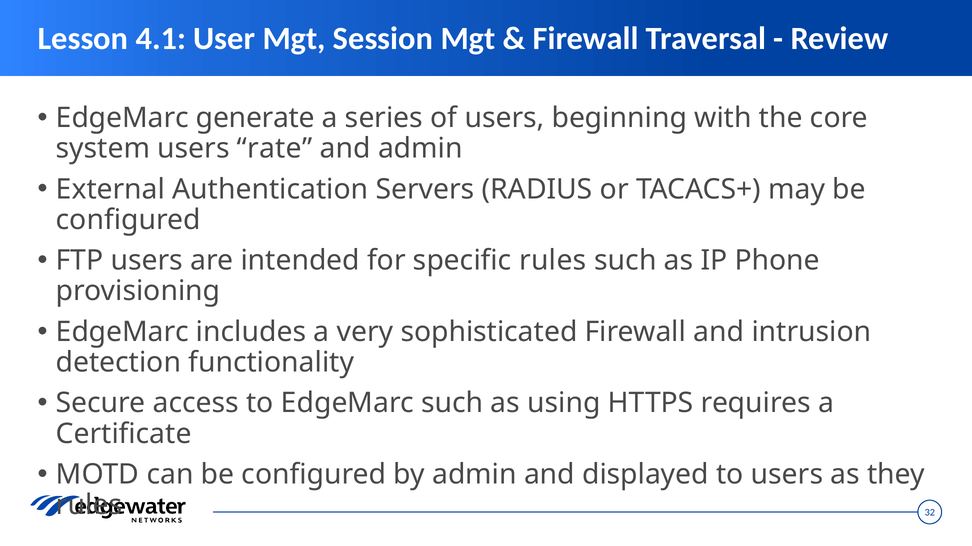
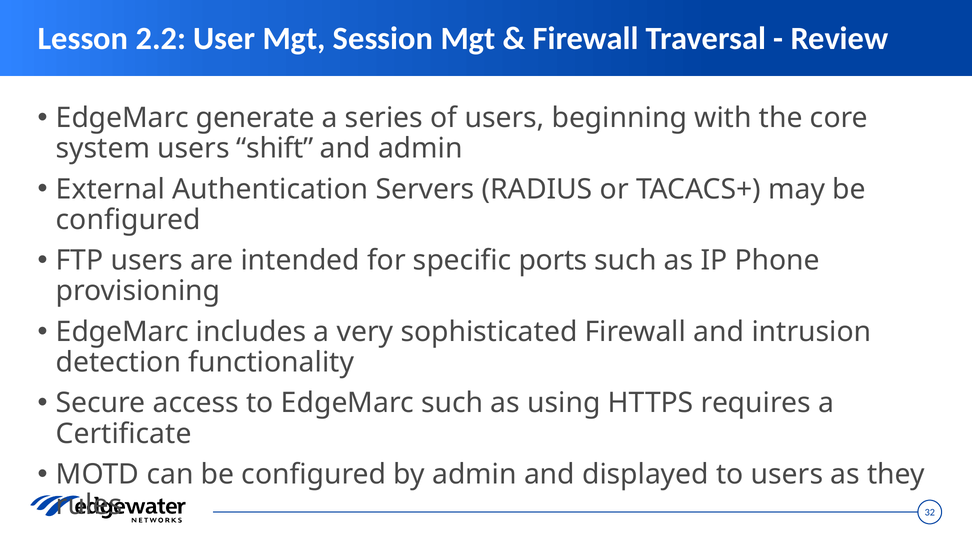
4.1: 4.1 -> 2.2
rate: rate -> shift
specific rules: rules -> ports
